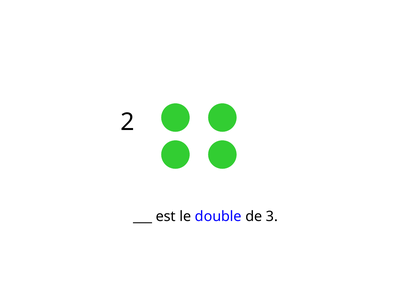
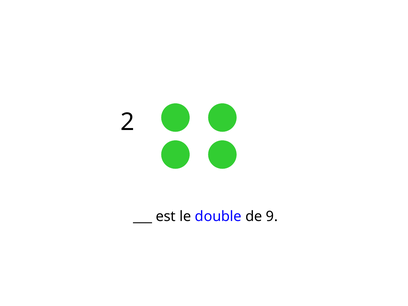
3: 3 -> 9
